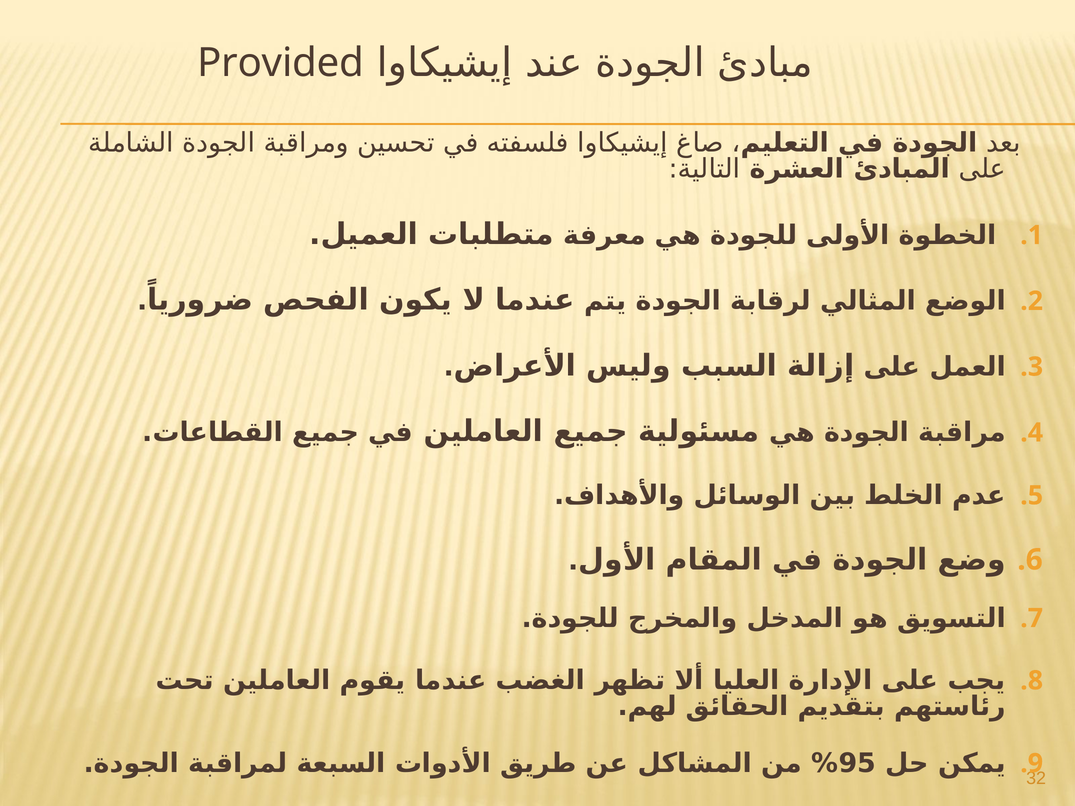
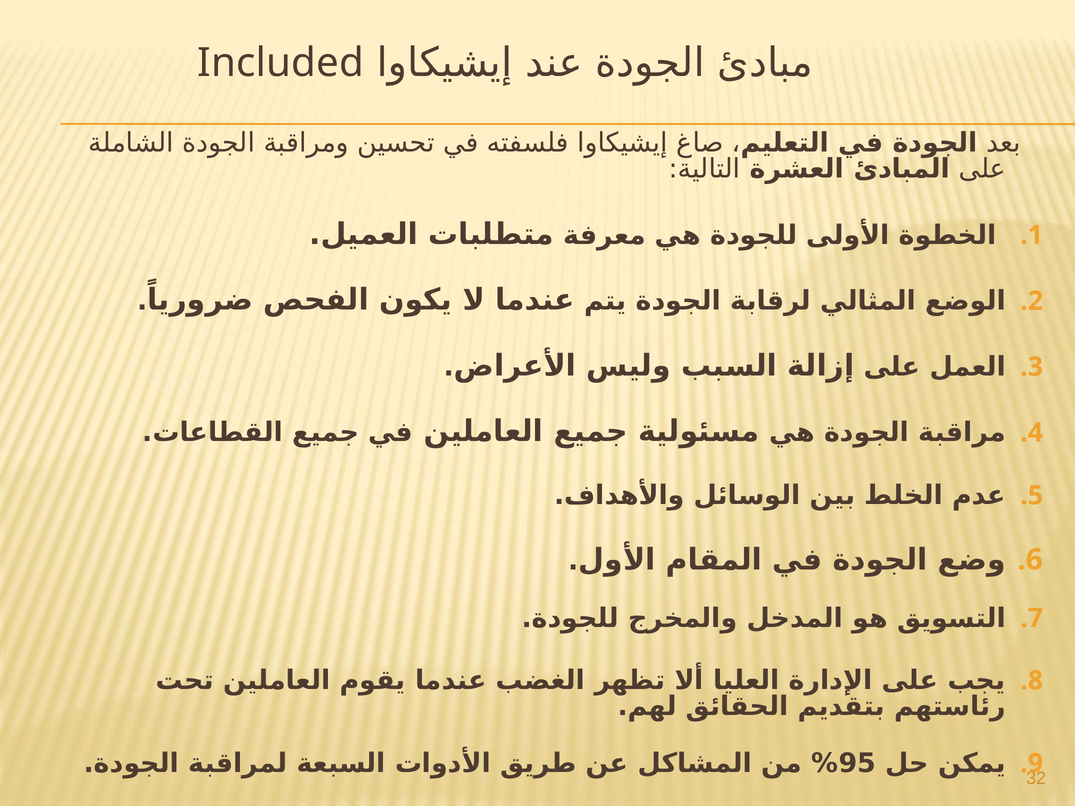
Provided: Provided -> Included
